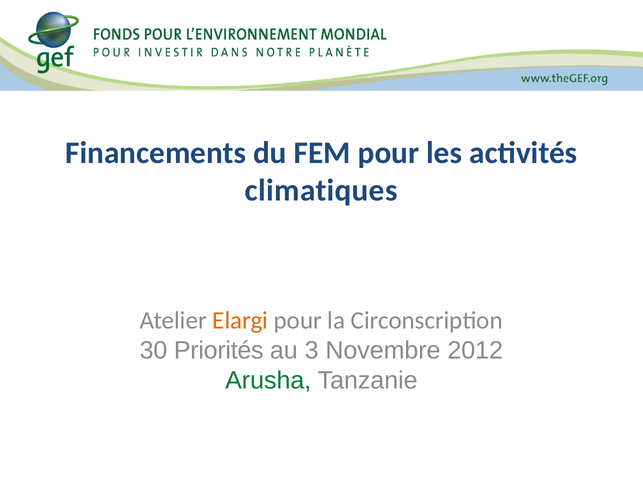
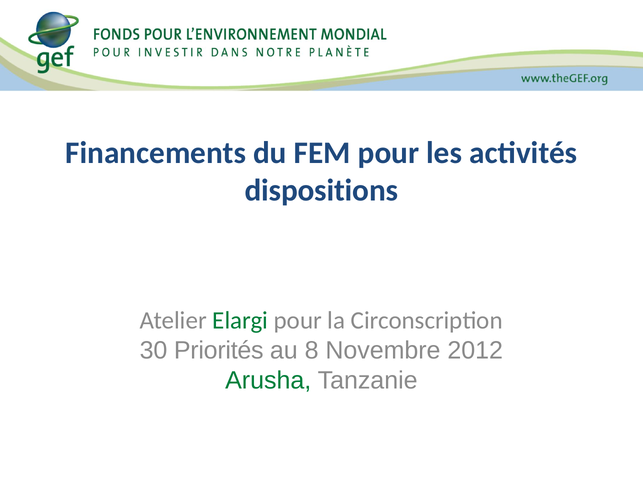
climatiques: climatiques -> dispositions
Elargi colour: orange -> green
3: 3 -> 8
